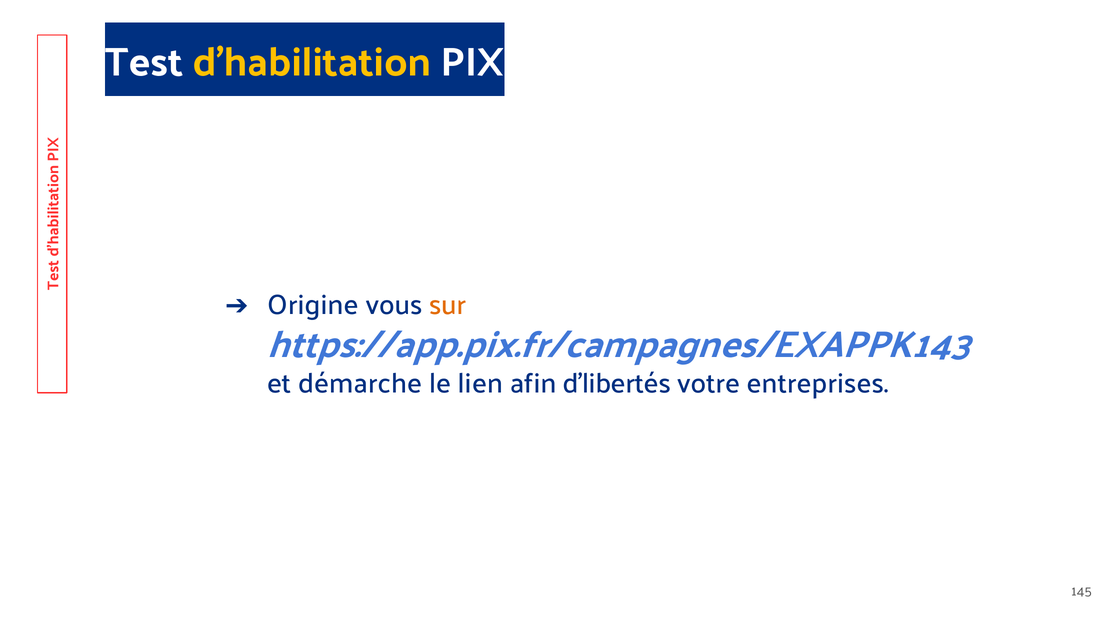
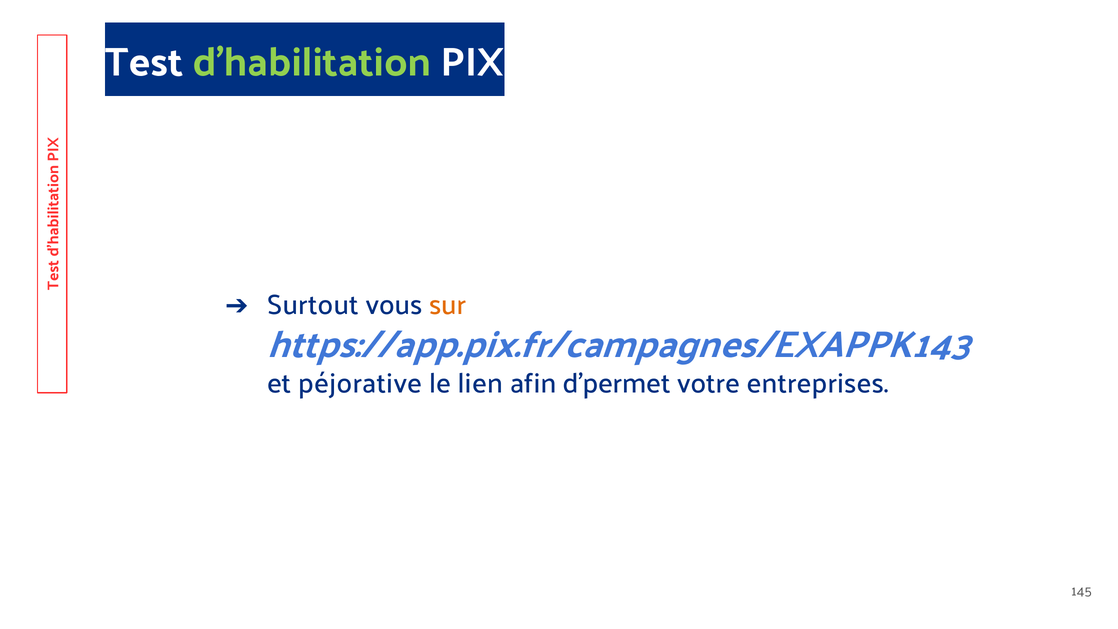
d’habilitation colour: yellow -> light green
Origine: Origine -> Surtout
démarche: démarche -> péjorative
d’libertés: d’libertés -> d’permet
